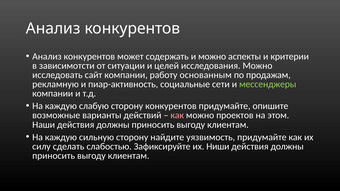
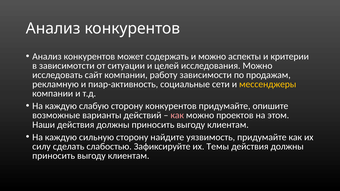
основанным: основанным -> зависимости
мессенджеры colour: light green -> yellow
Ниши: Ниши -> Темы
